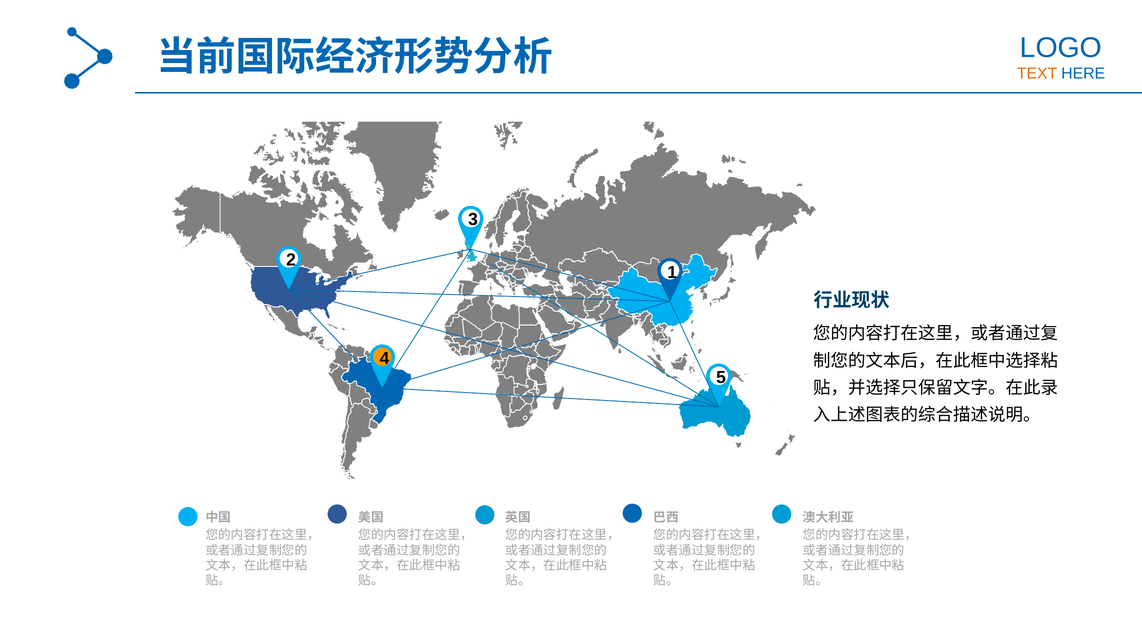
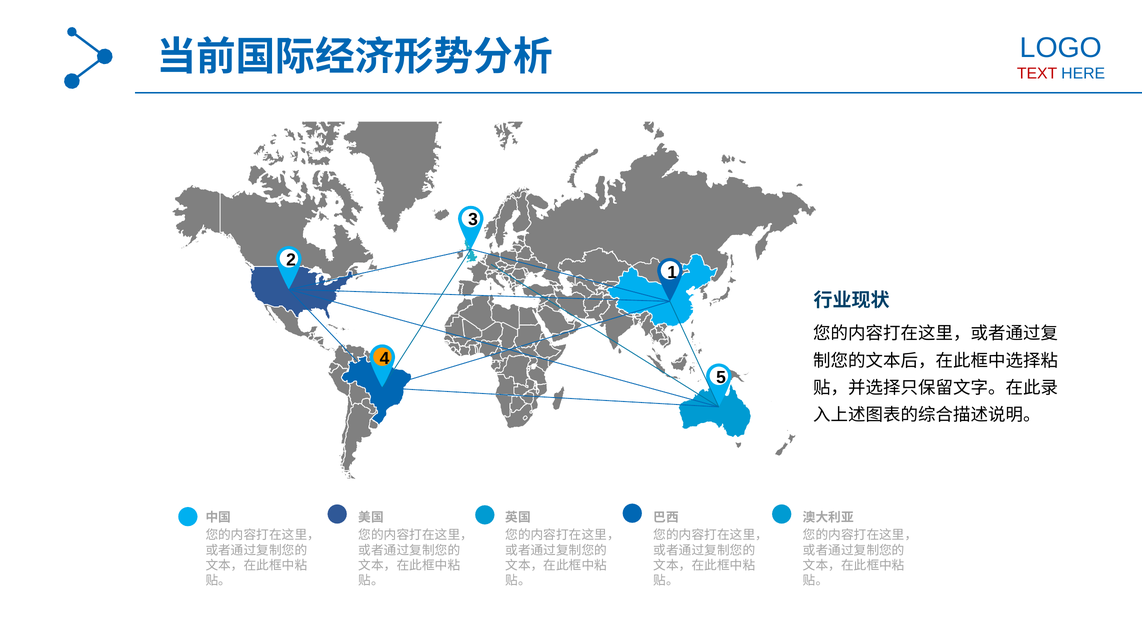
TEXT colour: orange -> red
